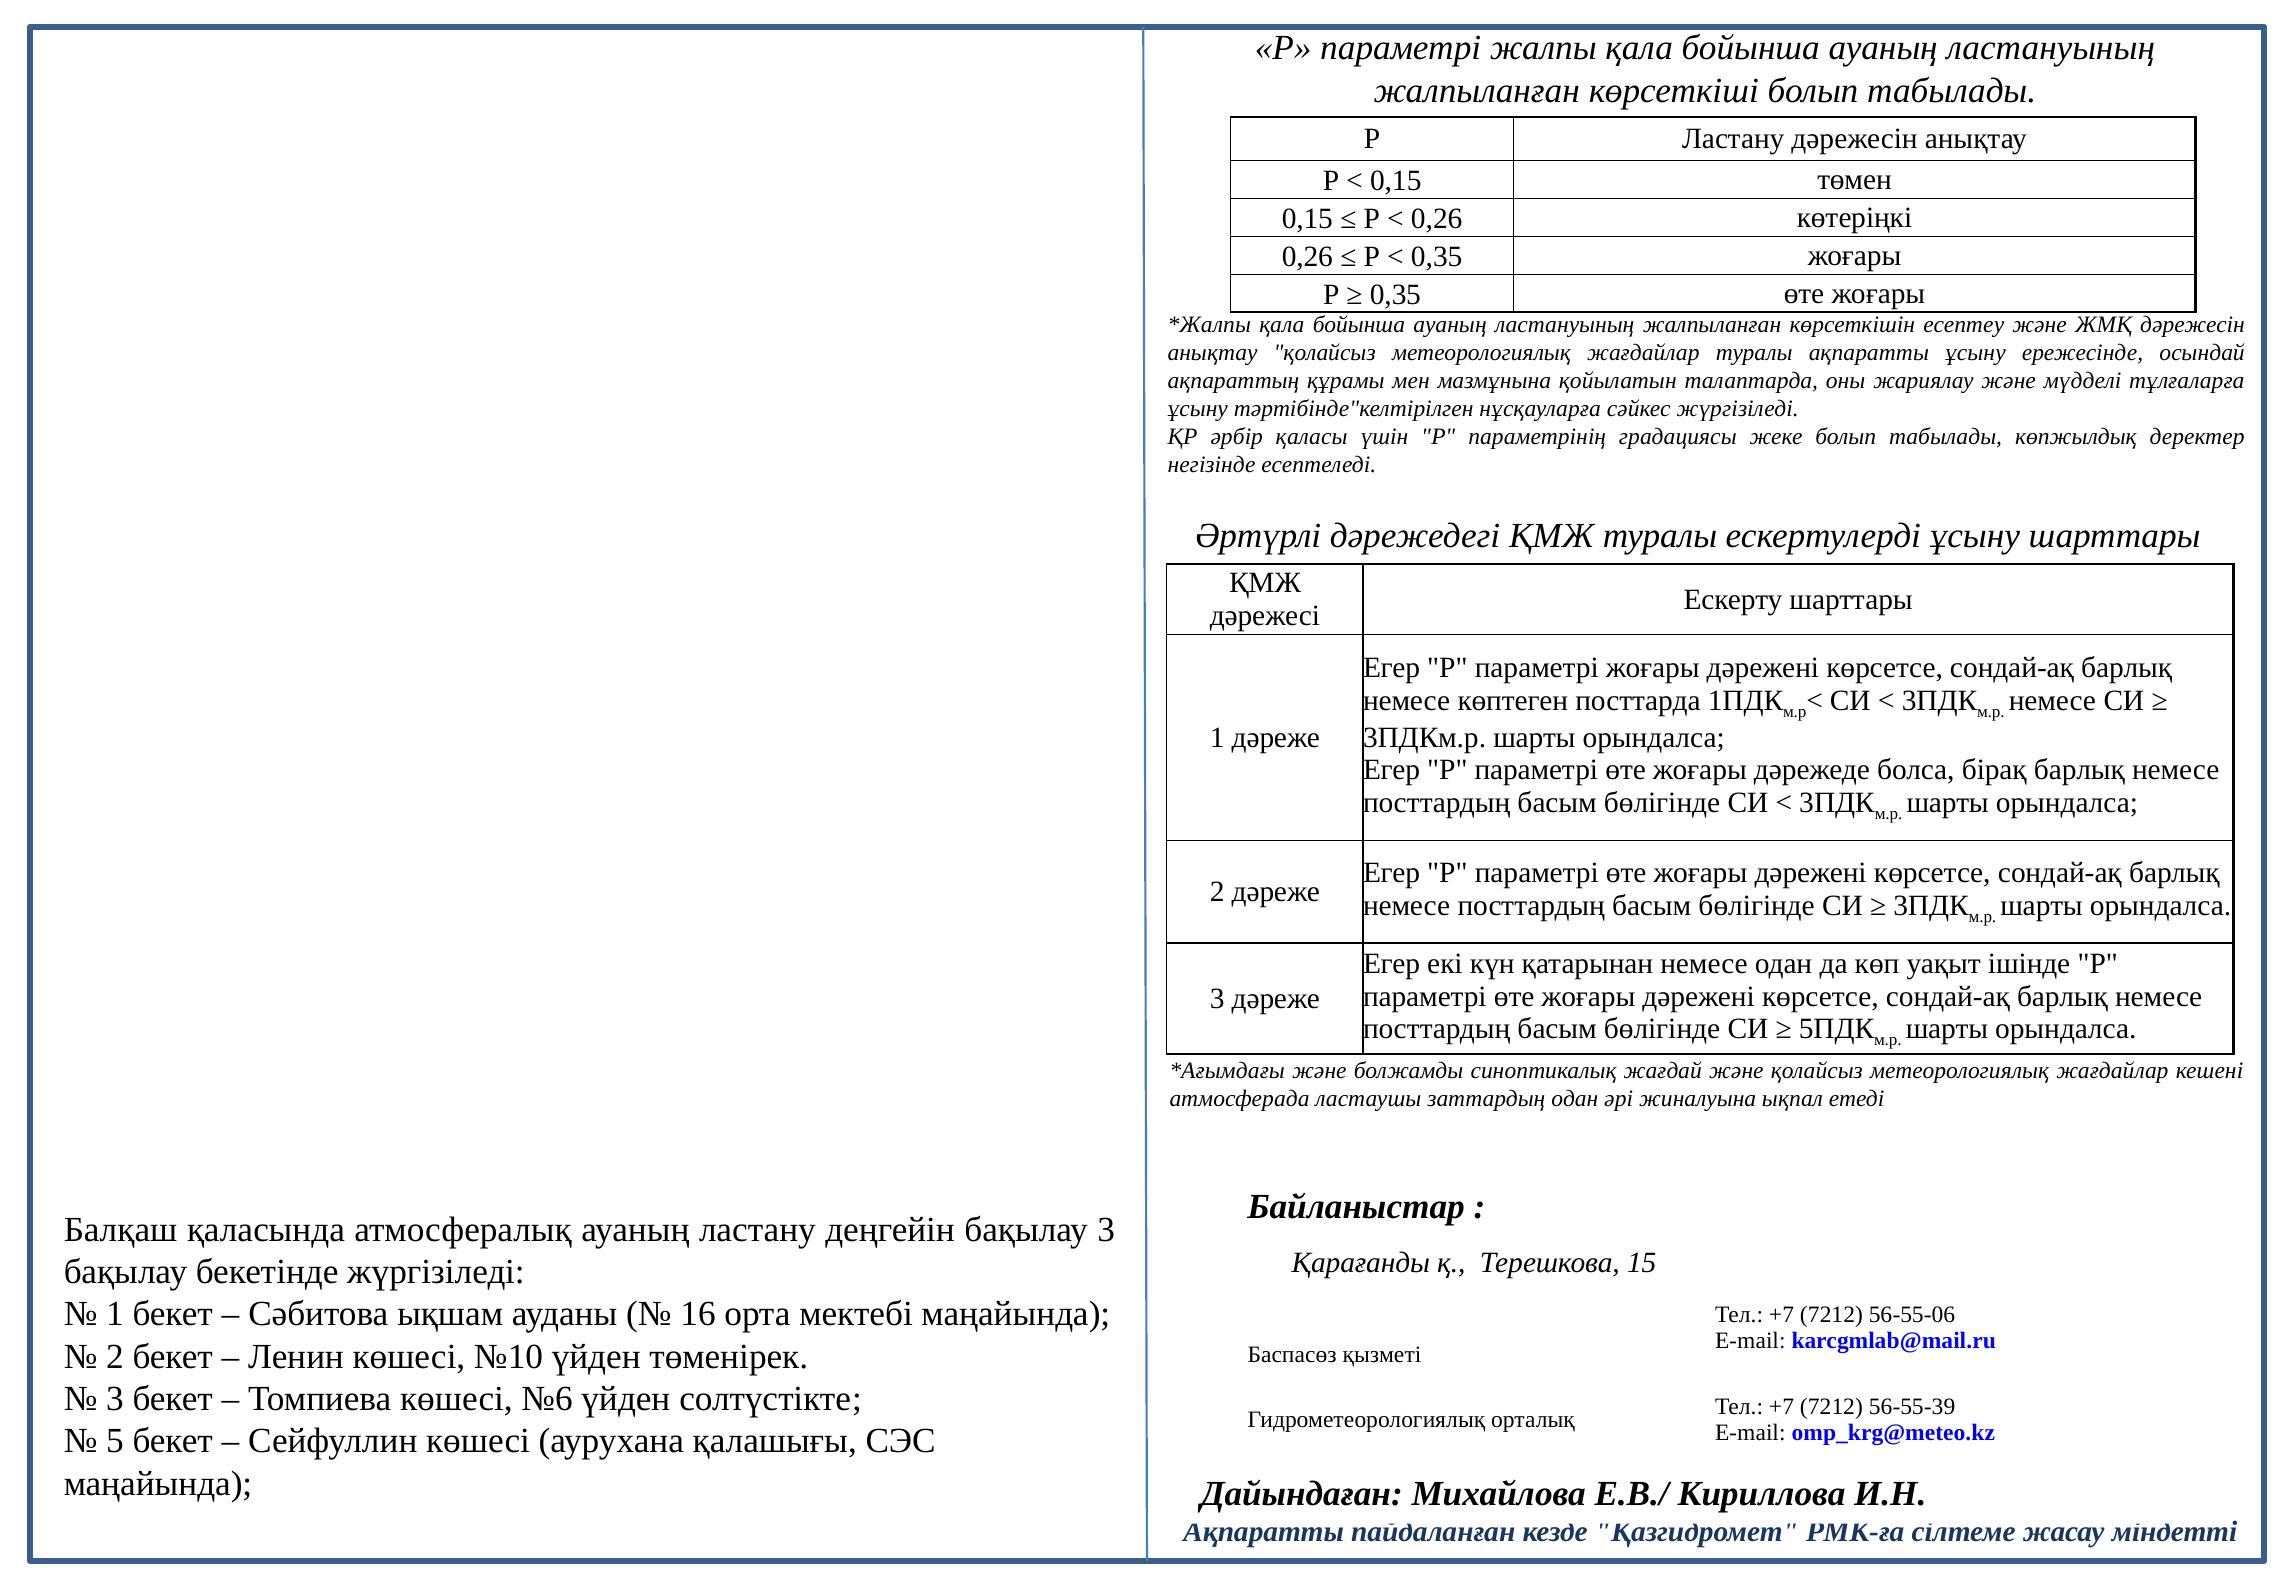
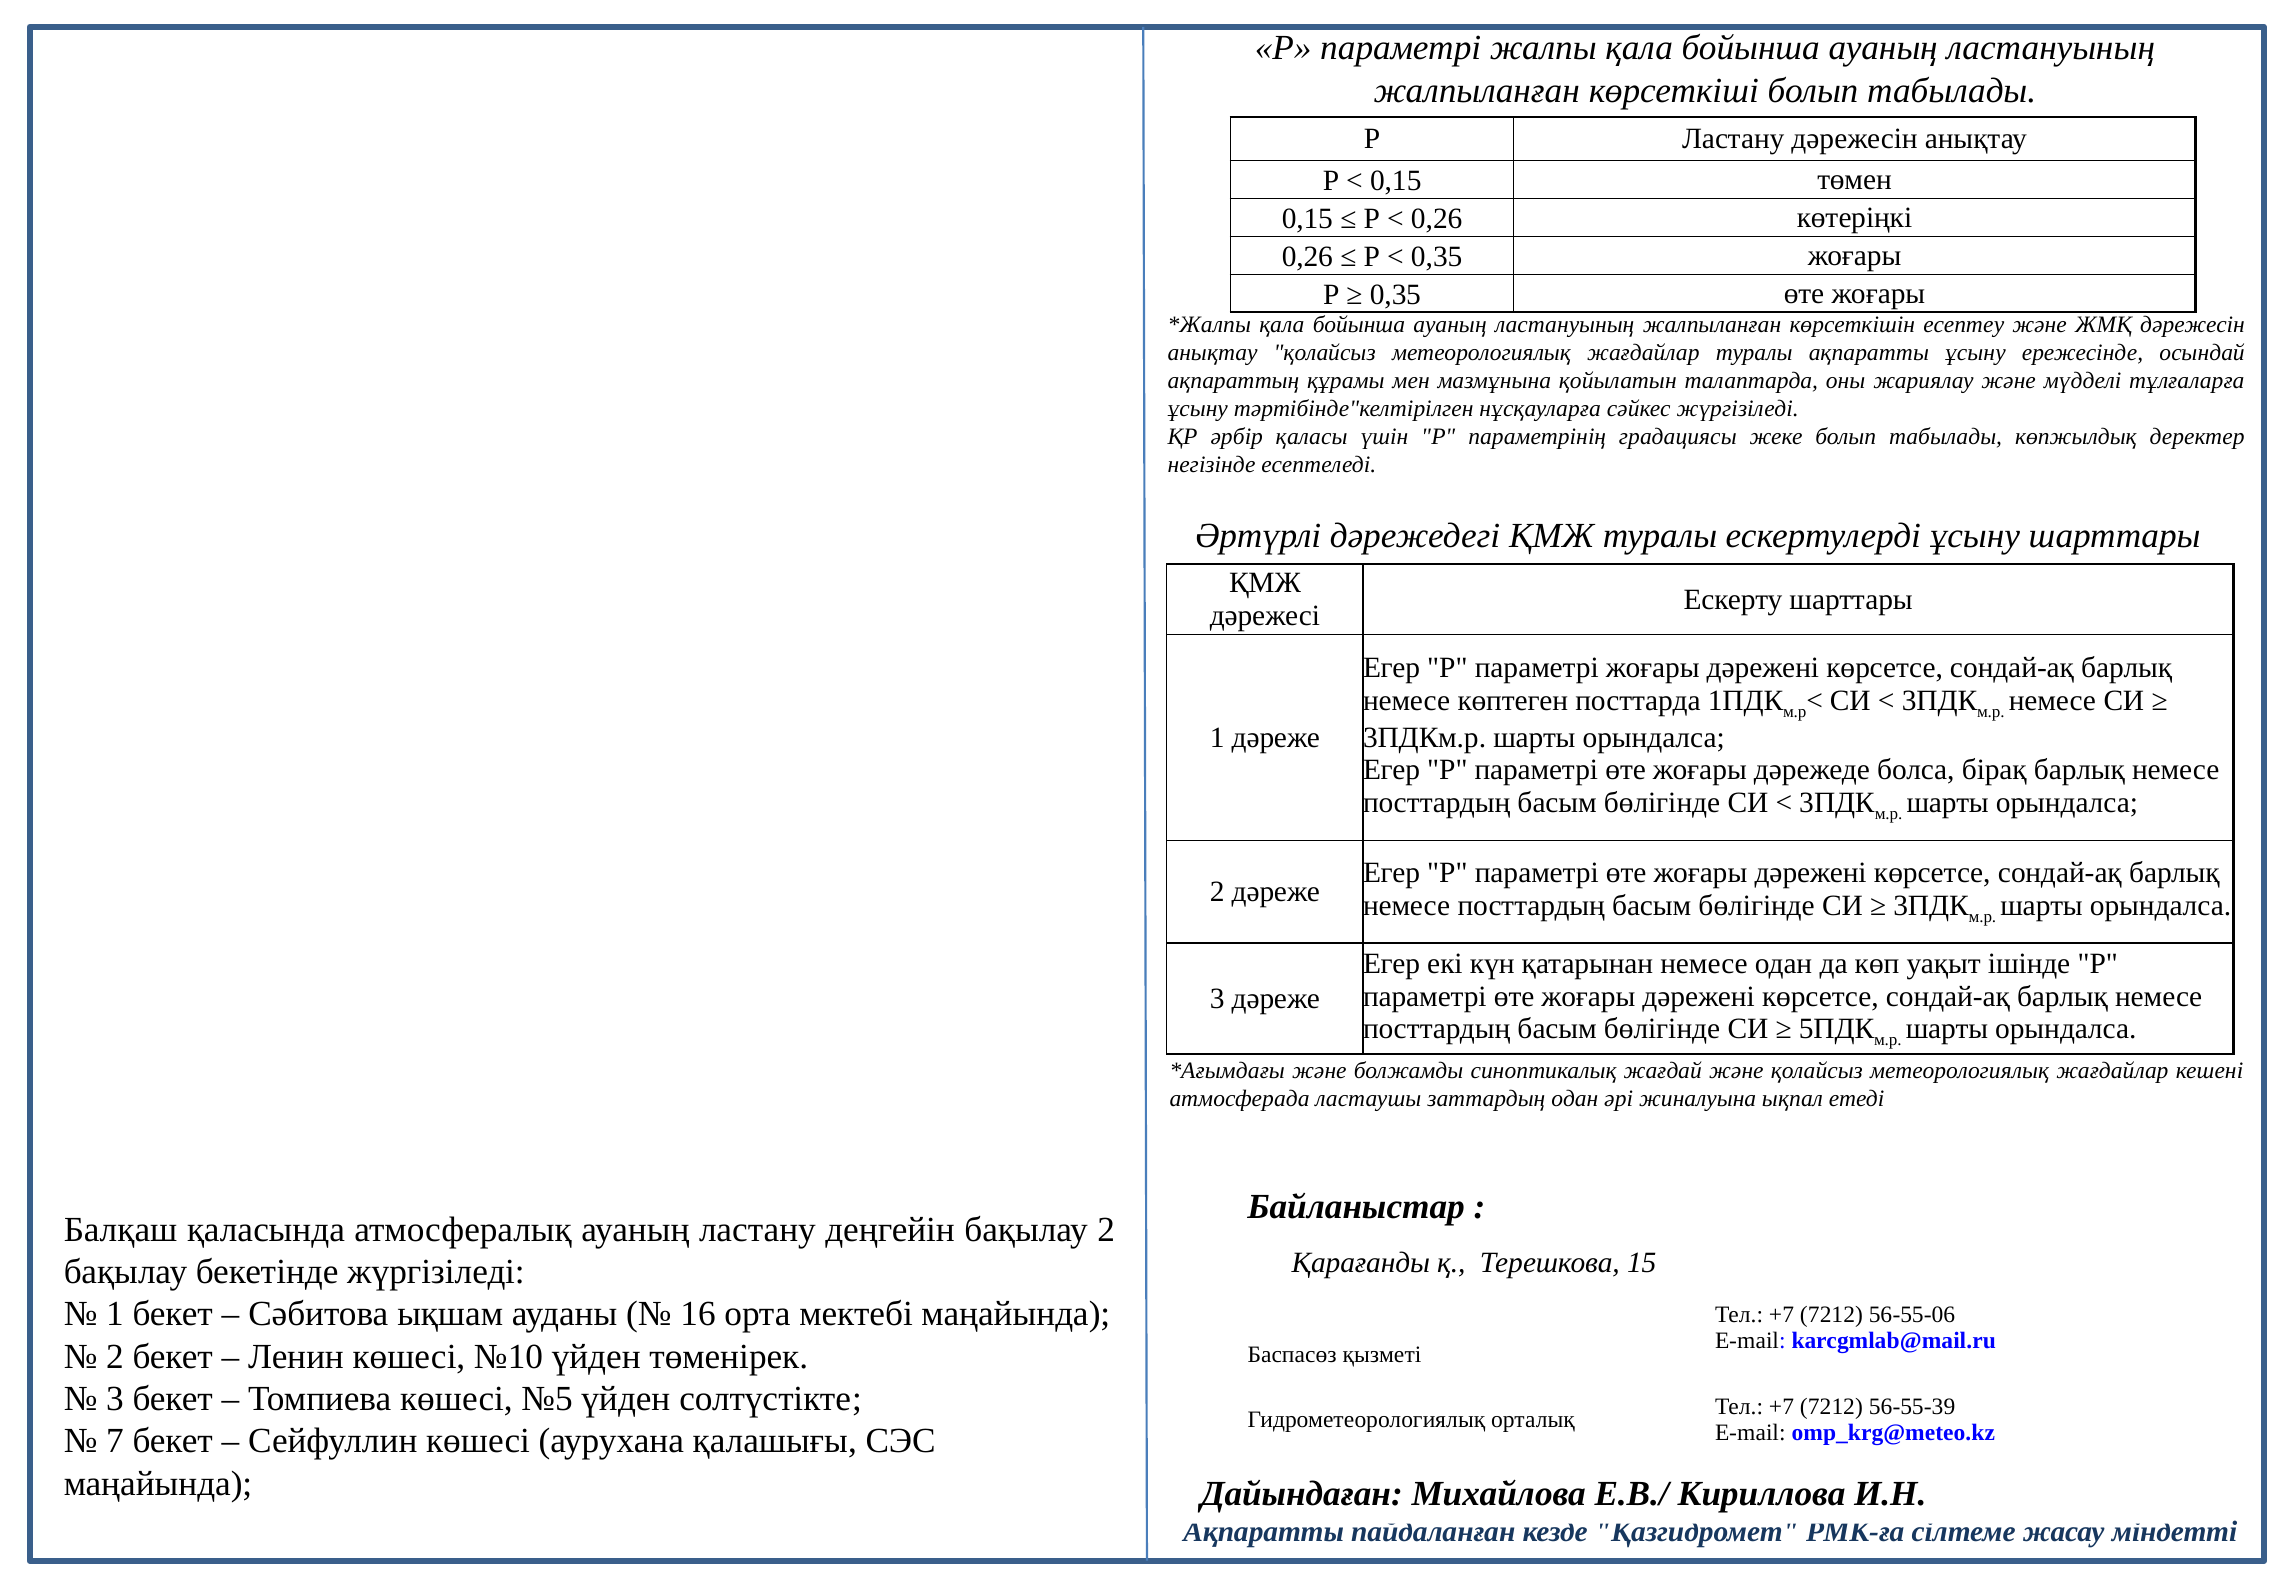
бақылау 3: 3 -> 2
№6: №6 -> №5
5: 5 -> 7
